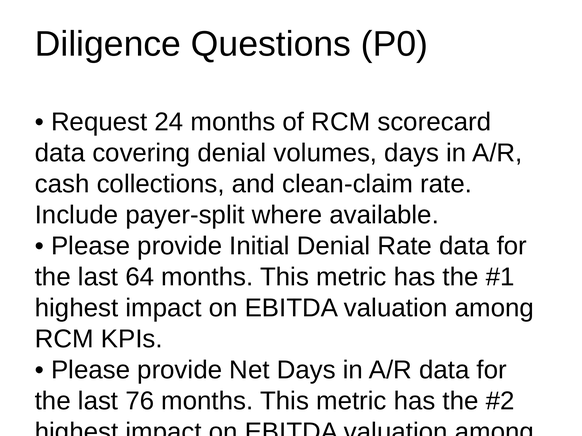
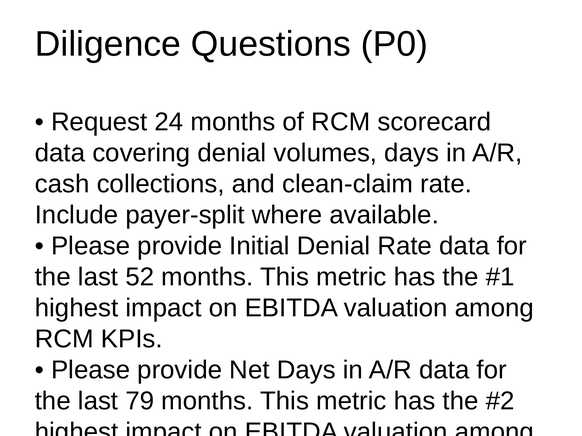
64: 64 -> 52
76: 76 -> 79
